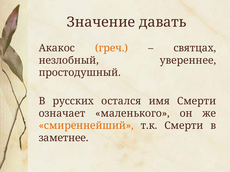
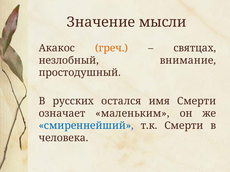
давать: давать -> мысли
увереннее: увереннее -> внимание
маленького: маленького -> маленьким
смиреннейший colour: orange -> blue
заметнее: заметнее -> человека
